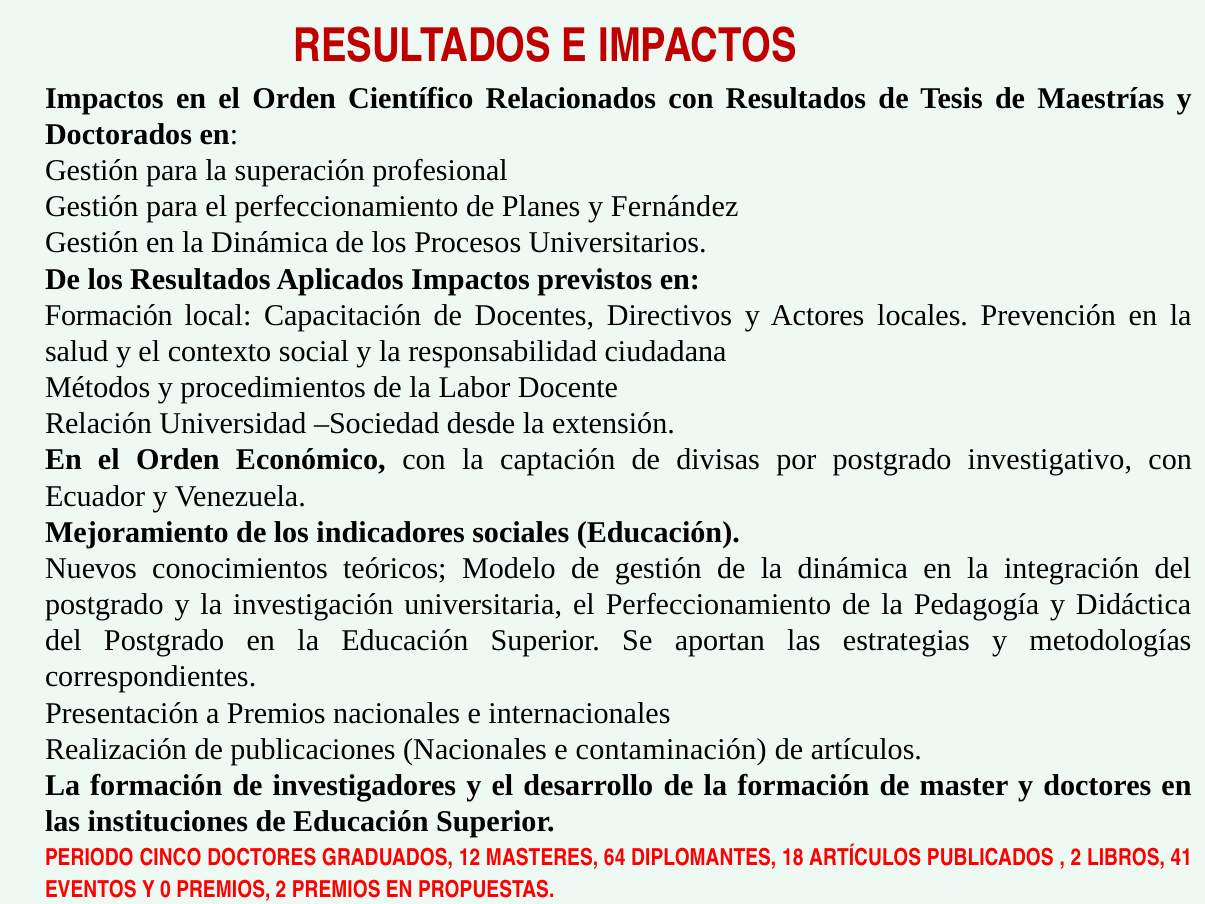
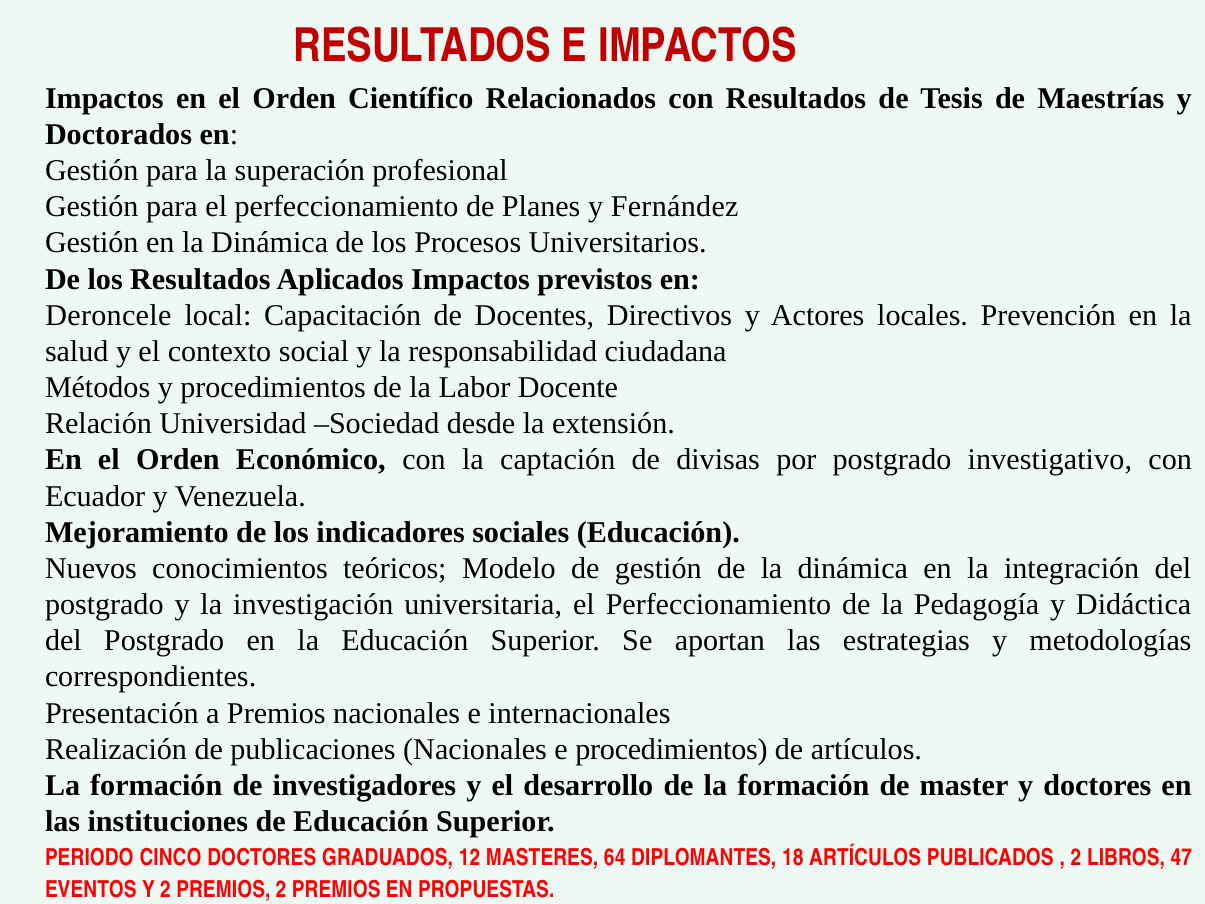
Formación at (109, 315): Formación -> Deroncele
e contaminación: contaminación -> procedimientos
41: 41 -> 47
Y 0: 0 -> 2
